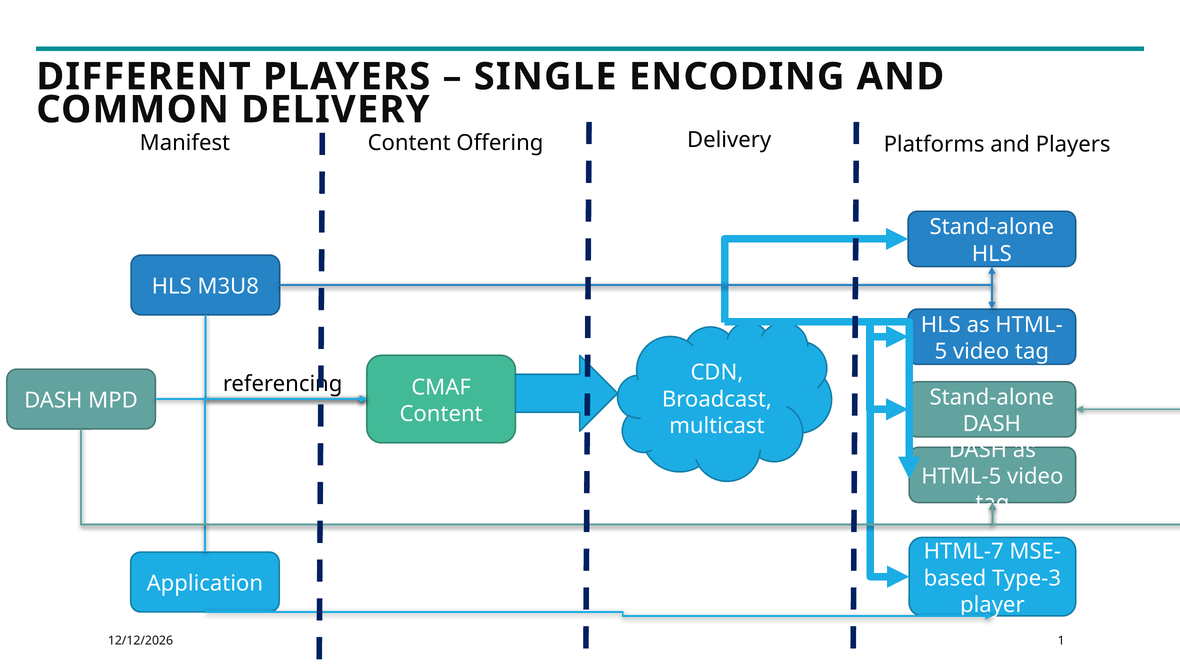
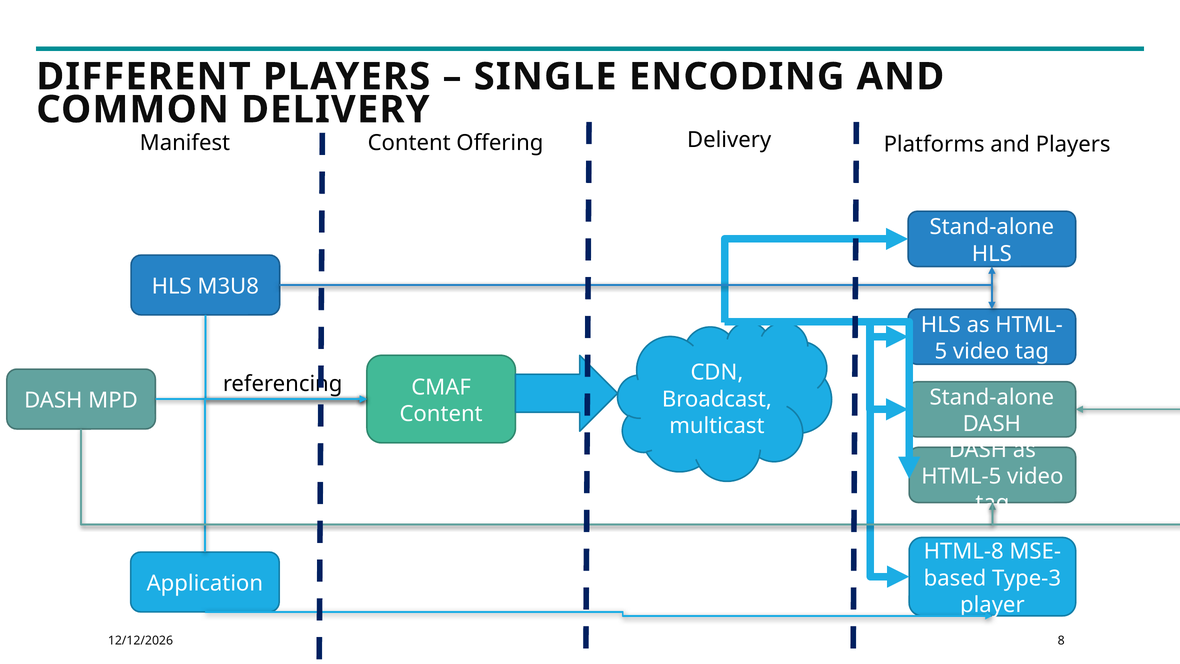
HTML-7: HTML-7 -> HTML-8
1: 1 -> 8
